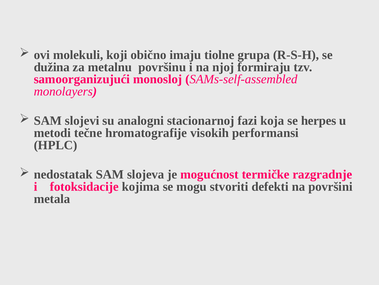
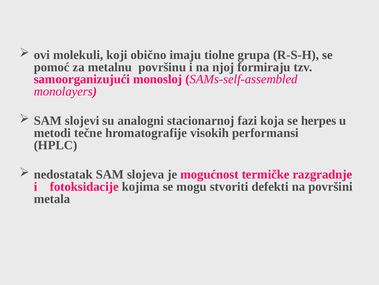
dužina: dužina -> pomoć
